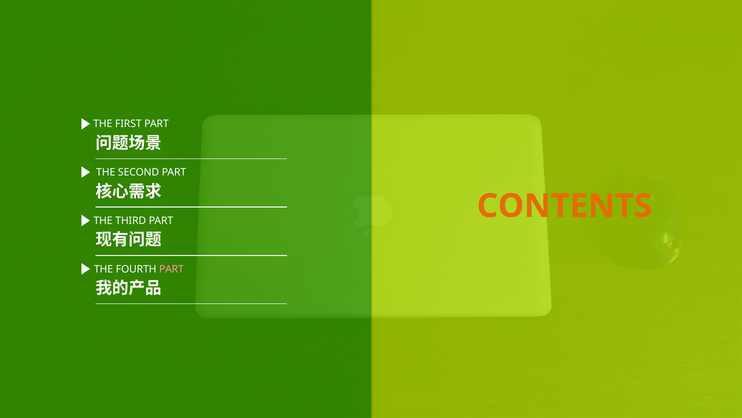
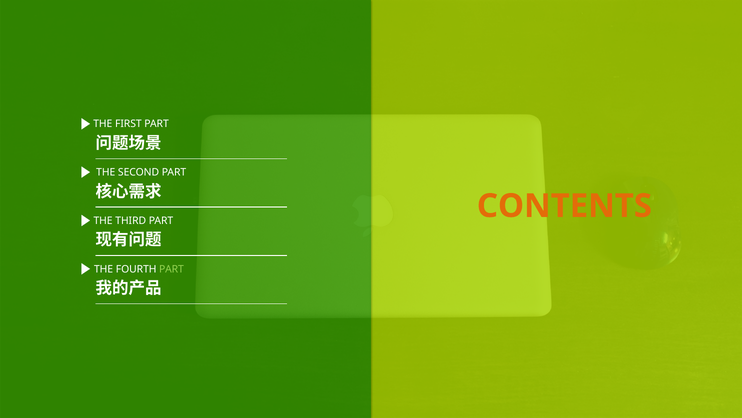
PART at (171, 269) colour: pink -> light green
